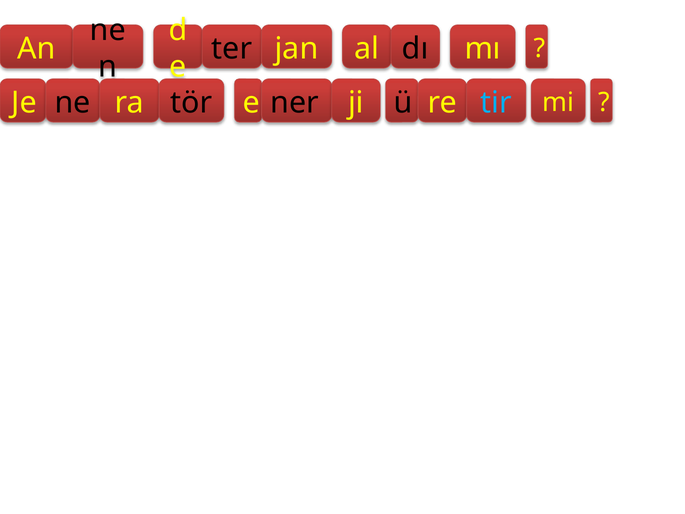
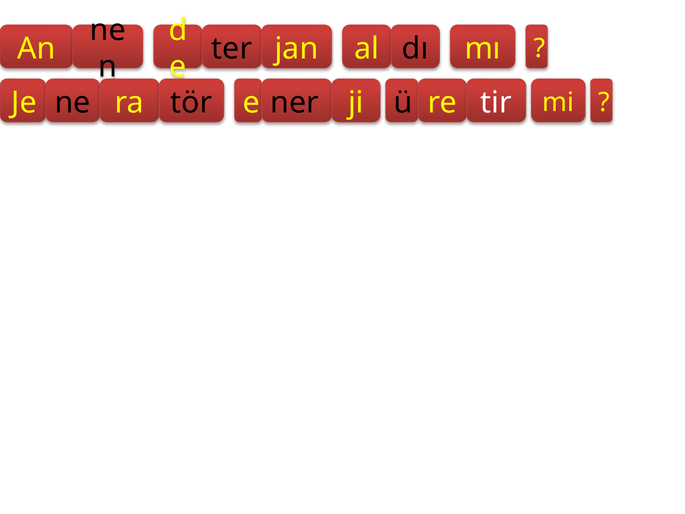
tir colour: light blue -> white
